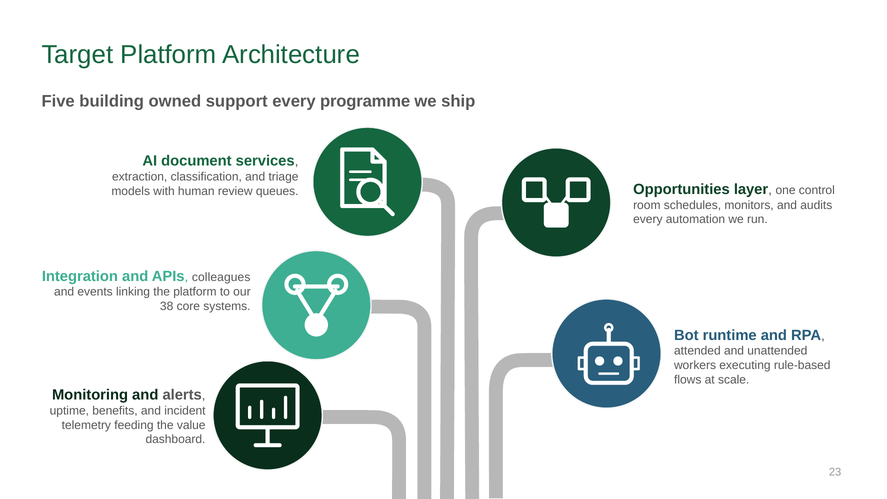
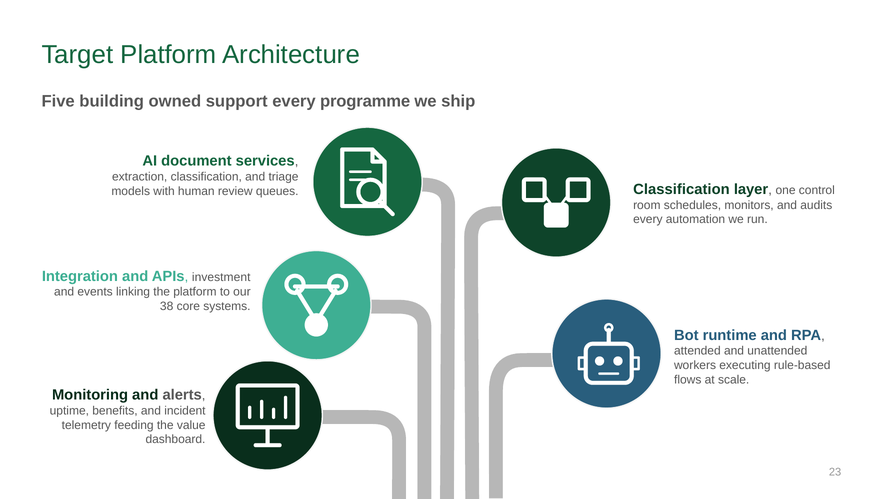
Opportunities at (681, 189): Opportunities -> Classification
colleagues: colleagues -> investment
